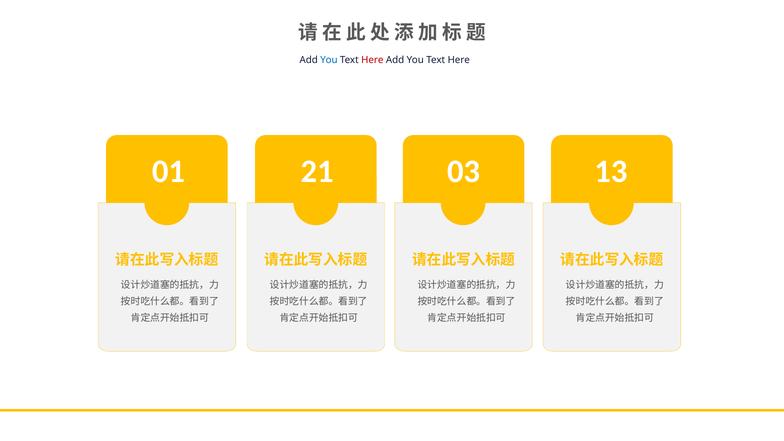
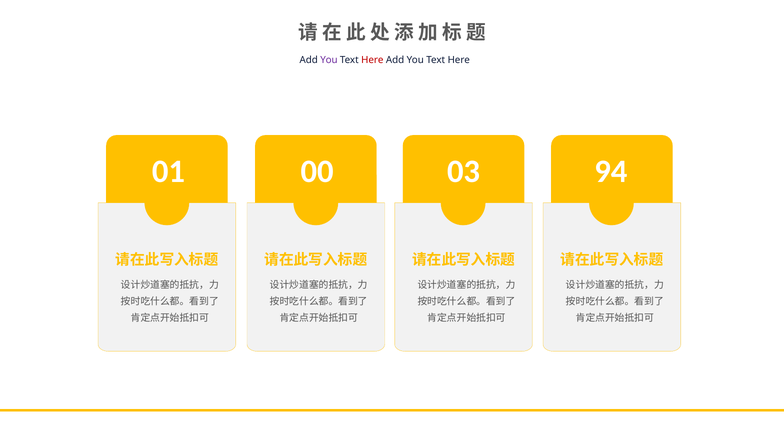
You at (329, 60) colour: blue -> purple
21: 21 -> 00
13: 13 -> 94
